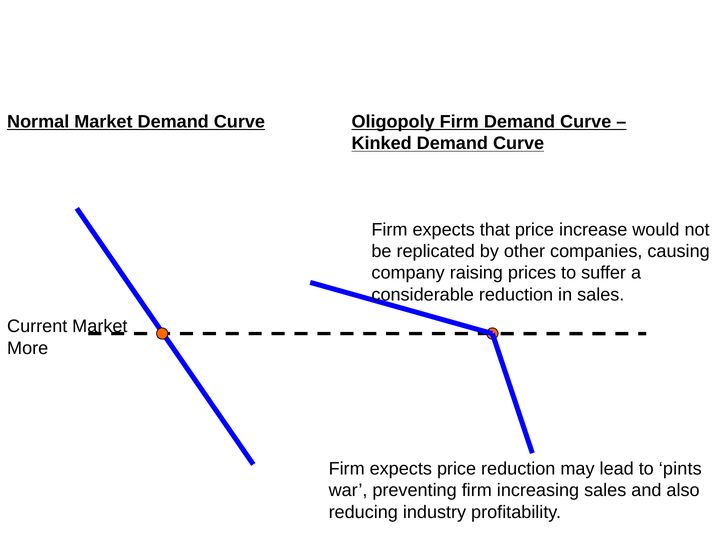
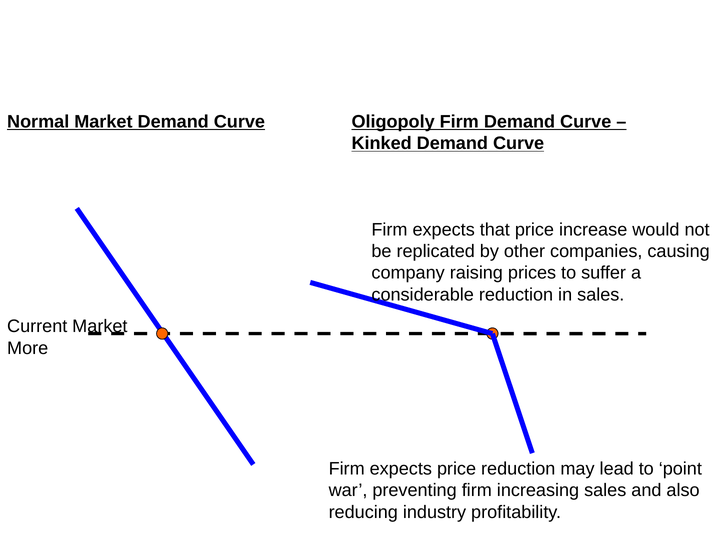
pints: pints -> point
